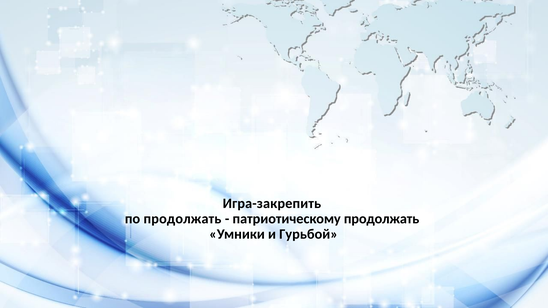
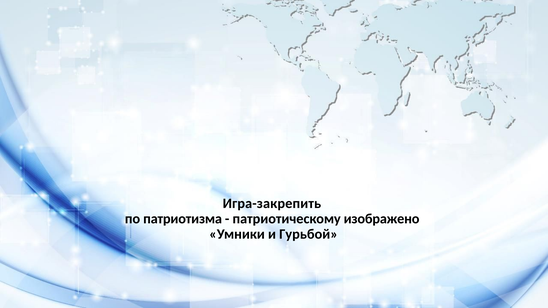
по продолжать: продолжать -> патриотизма
патриотическому продолжать: продолжать -> изображено
